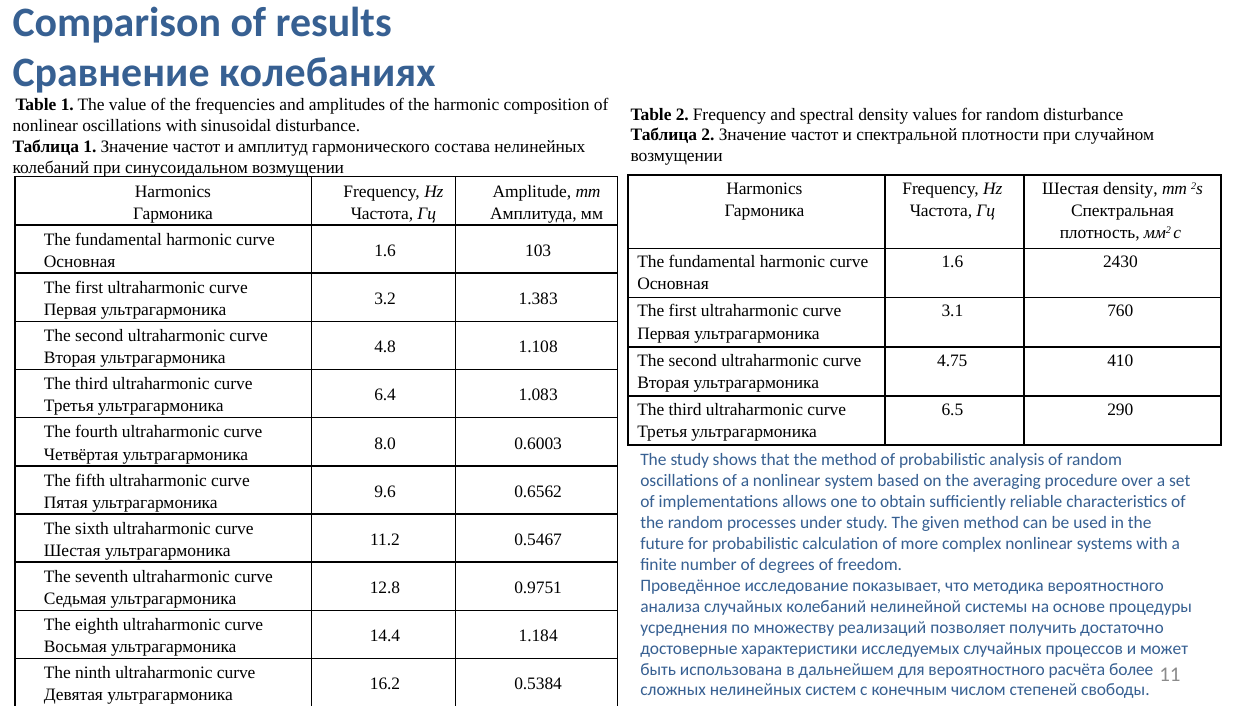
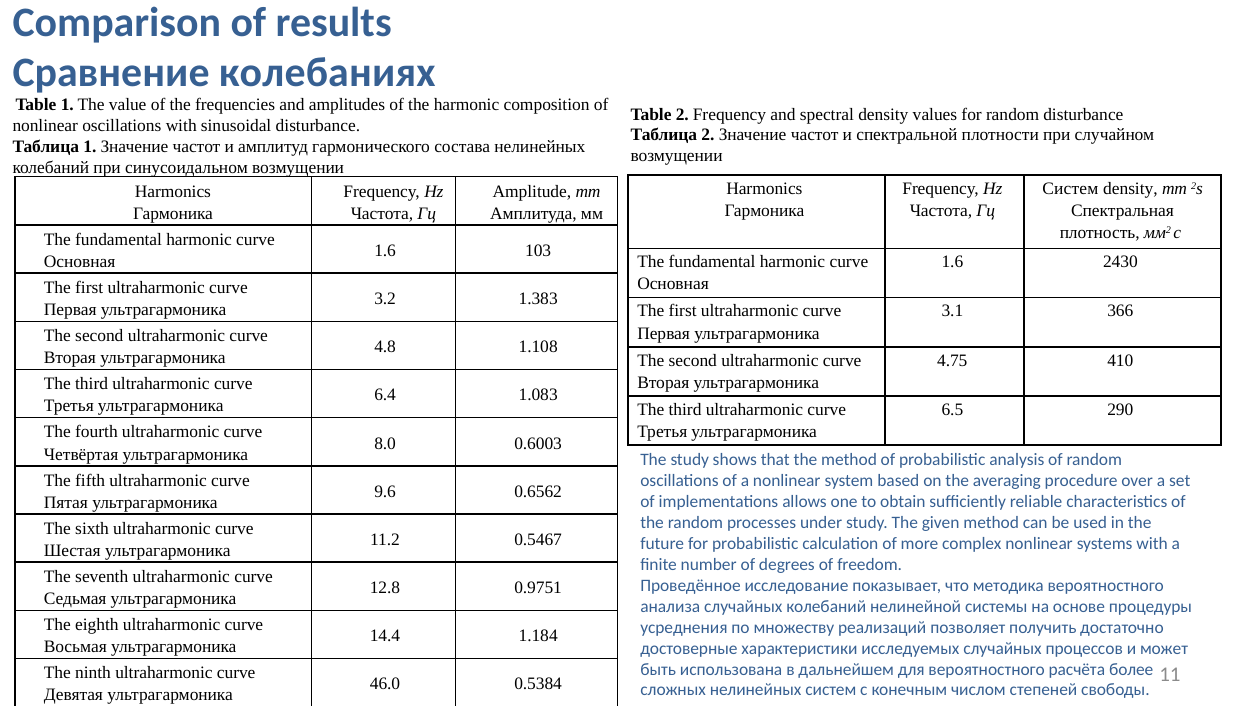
Шестая at (1070, 189): Шестая -> Систем
760: 760 -> 366
16.2: 16.2 -> 46.0
